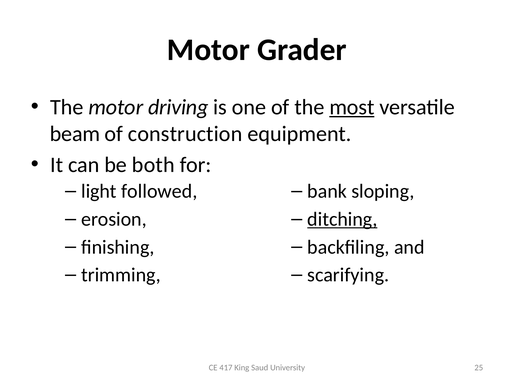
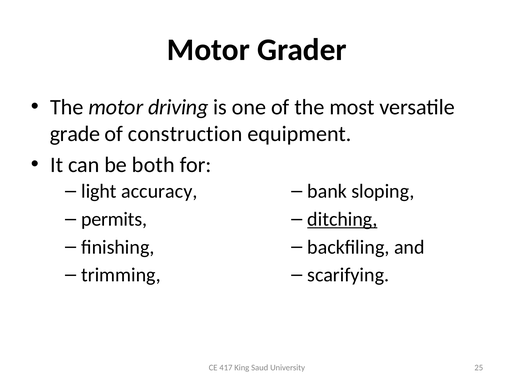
most underline: present -> none
beam: beam -> grade
followed: followed -> accuracy
erosion: erosion -> permits
